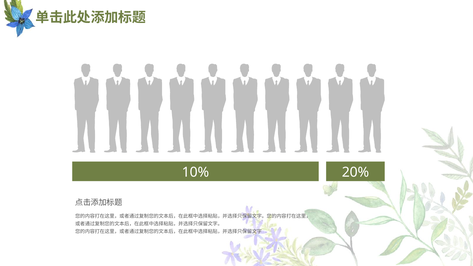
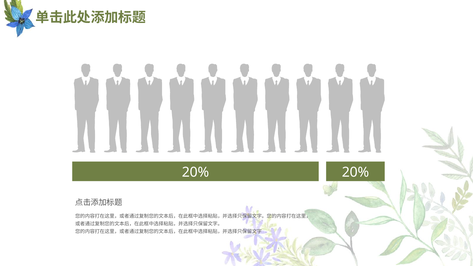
10% at (195, 172): 10% -> 20%
